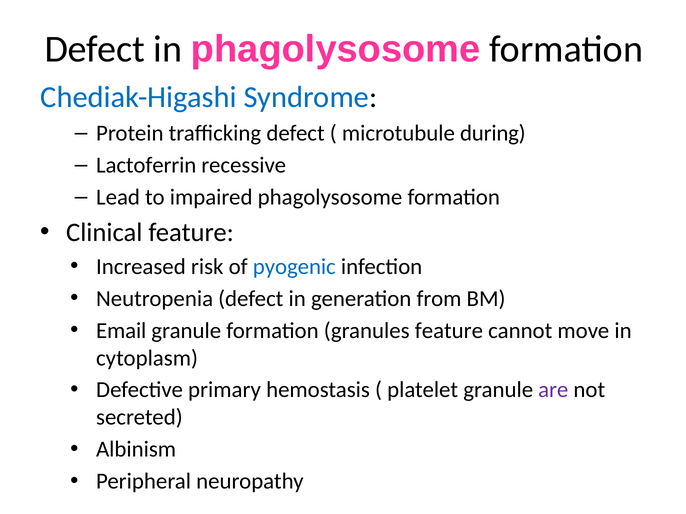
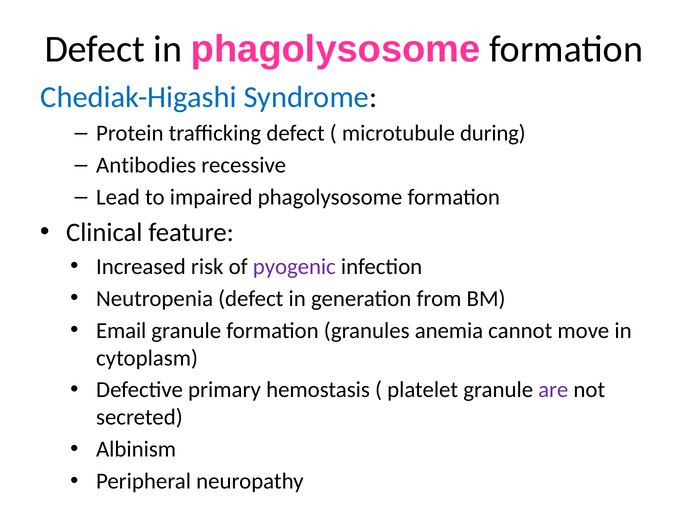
Lactoferrin: Lactoferrin -> Antibodies
pyogenic colour: blue -> purple
granules feature: feature -> anemia
